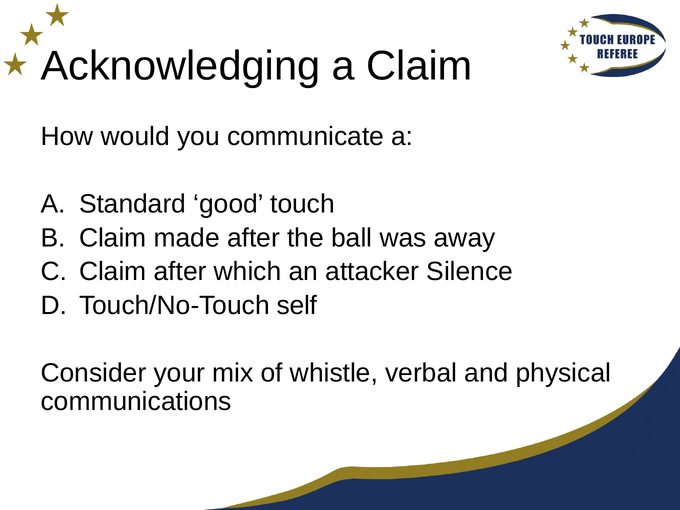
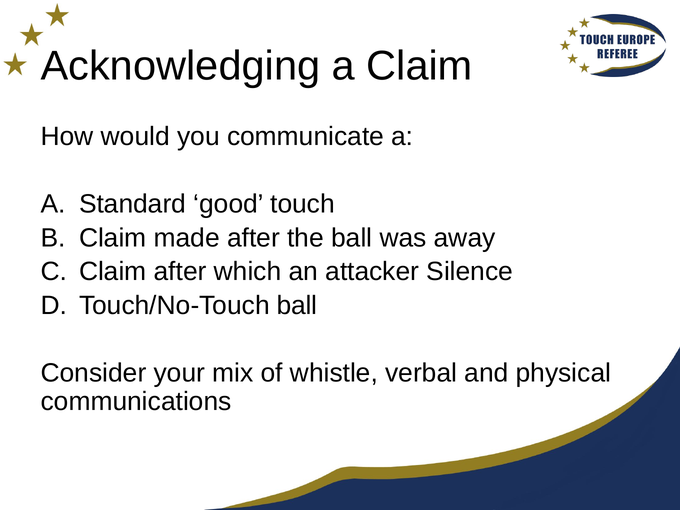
Touch/No-Touch self: self -> ball
